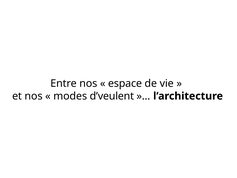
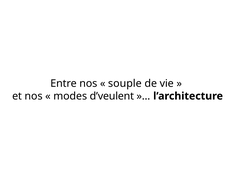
espace: espace -> souple
